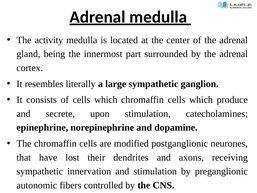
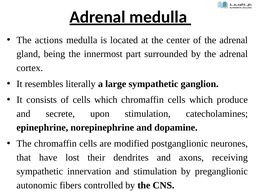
activity: activity -> actions
